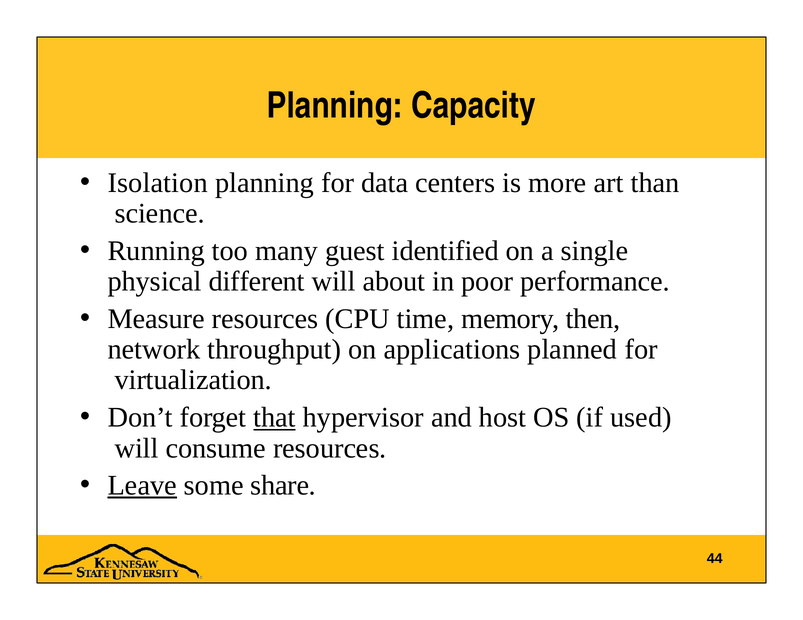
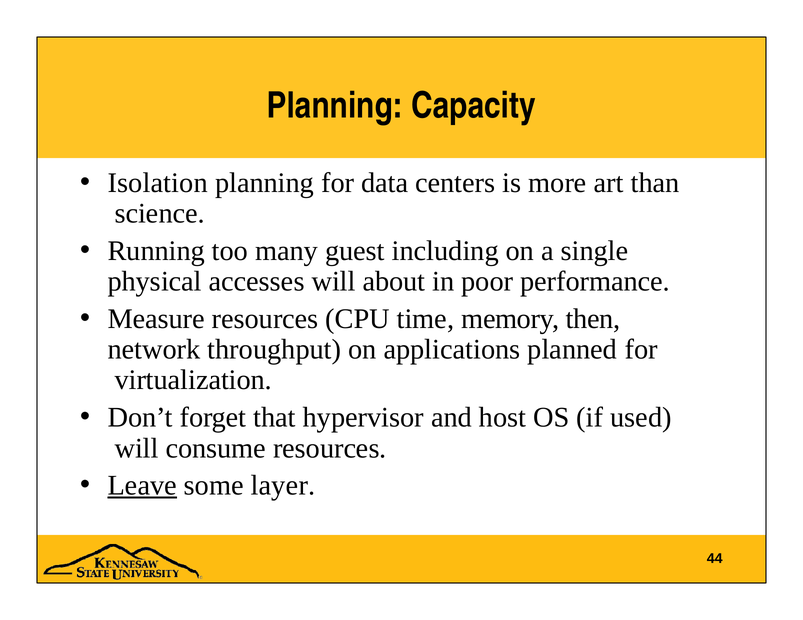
identified: identified -> including
different: different -> accesses
that underline: present -> none
share: share -> layer
